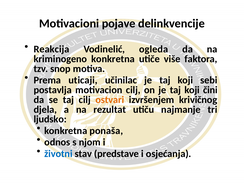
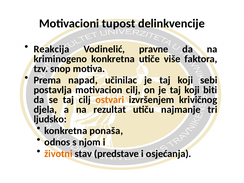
pojave: pojave -> tupost
ogleda: ogleda -> pravne
uticaji: uticaji -> napad
čini: čini -> biti
životni colour: blue -> orange
